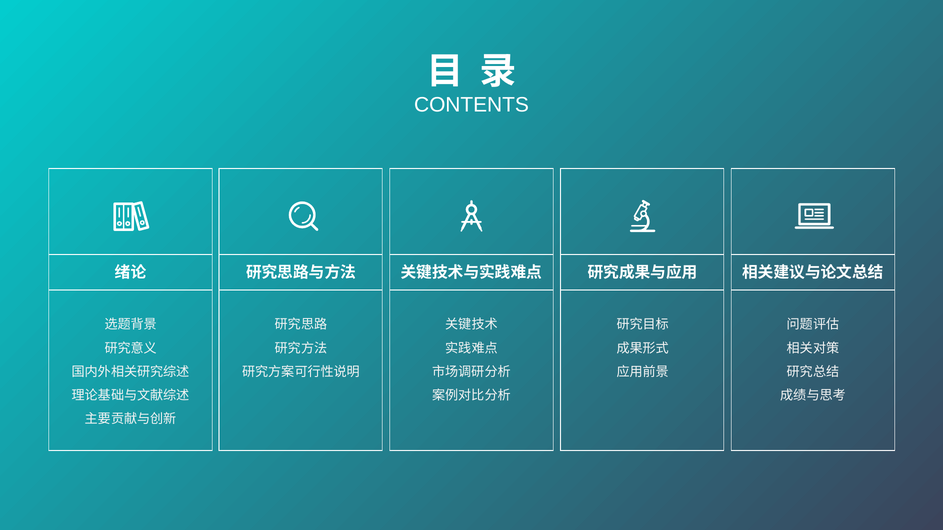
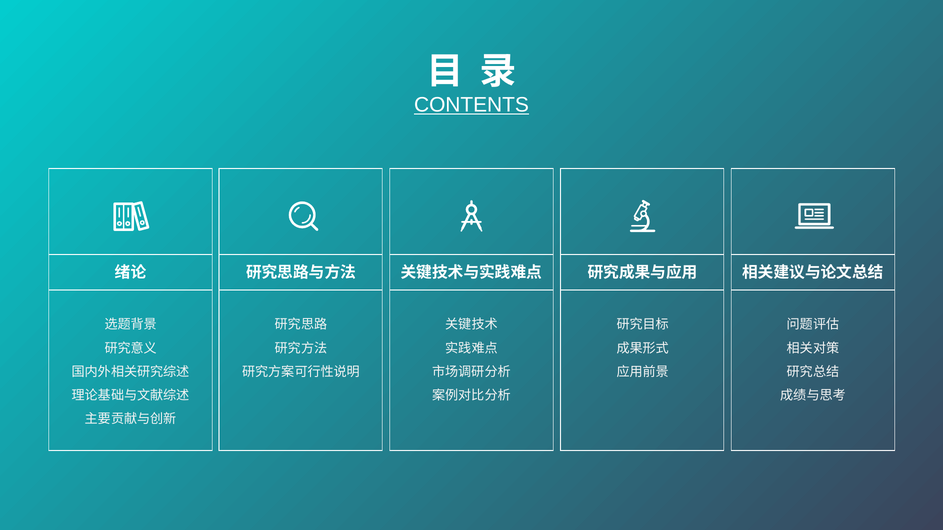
CONTENTS underline: none -> present
